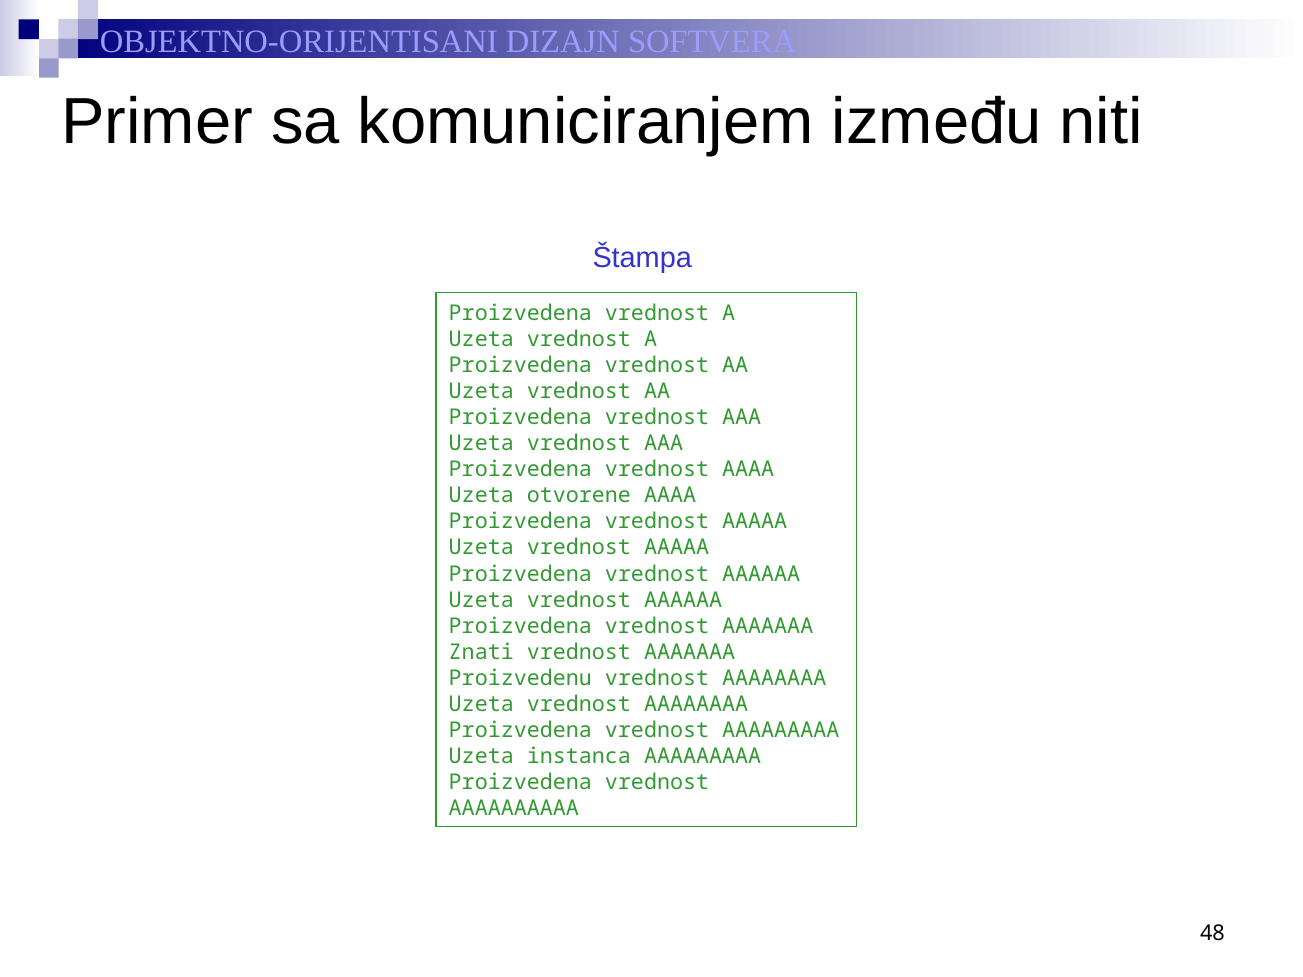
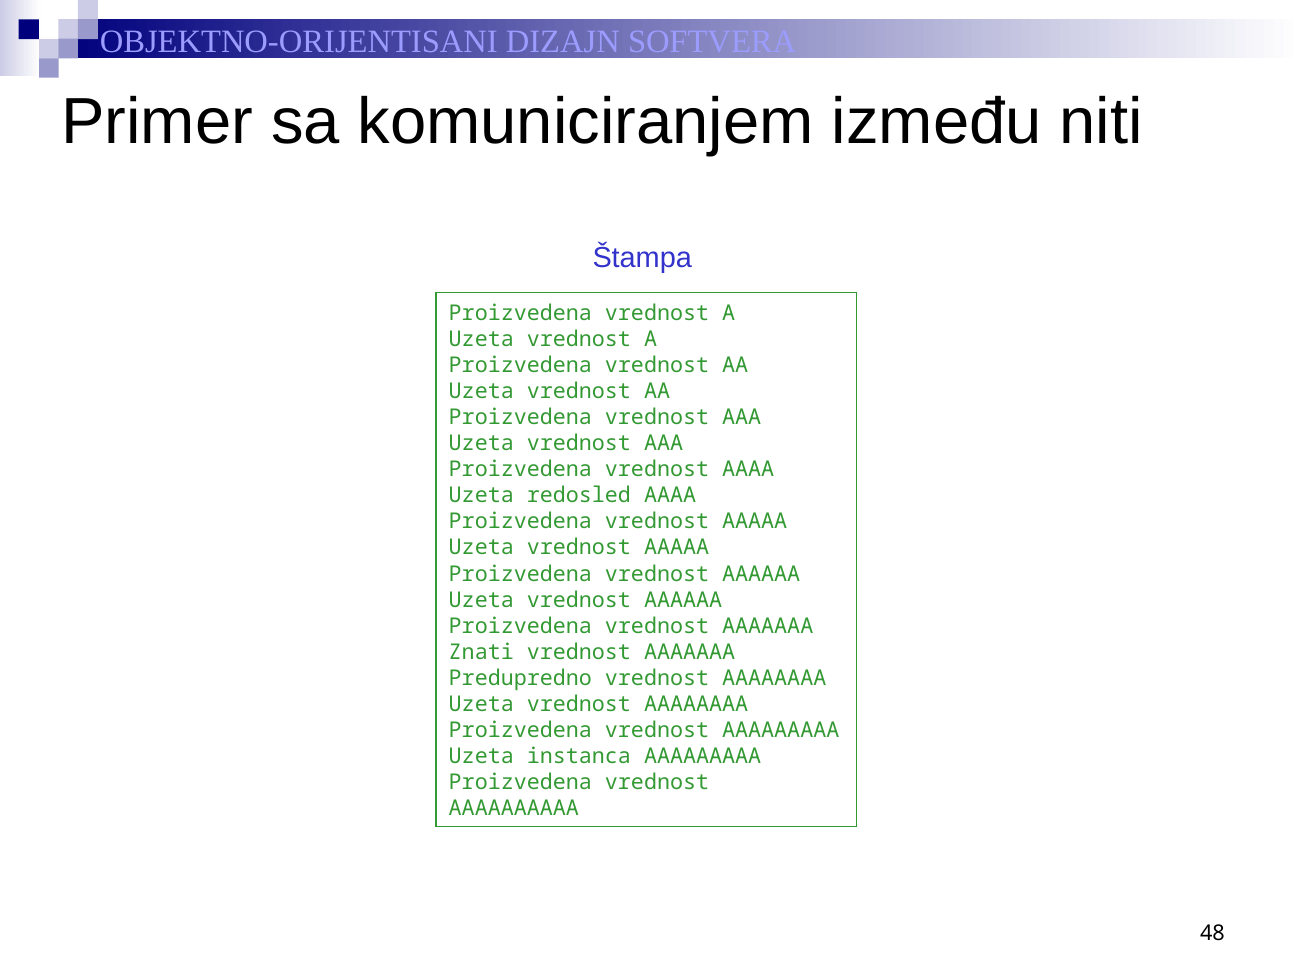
otvorene: otvorene -> redosled
Proizvedenu: Proizvedenu -> Predupredno
